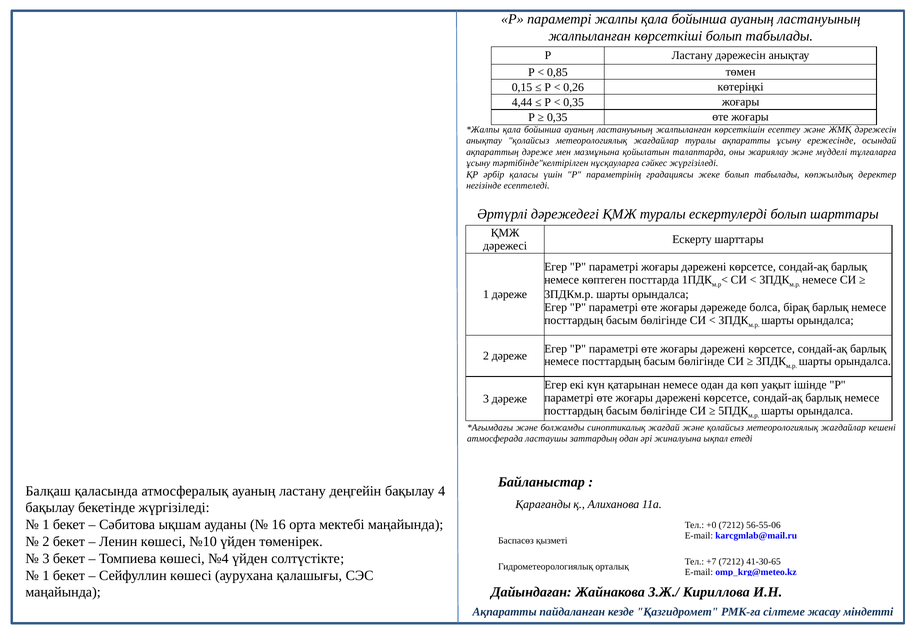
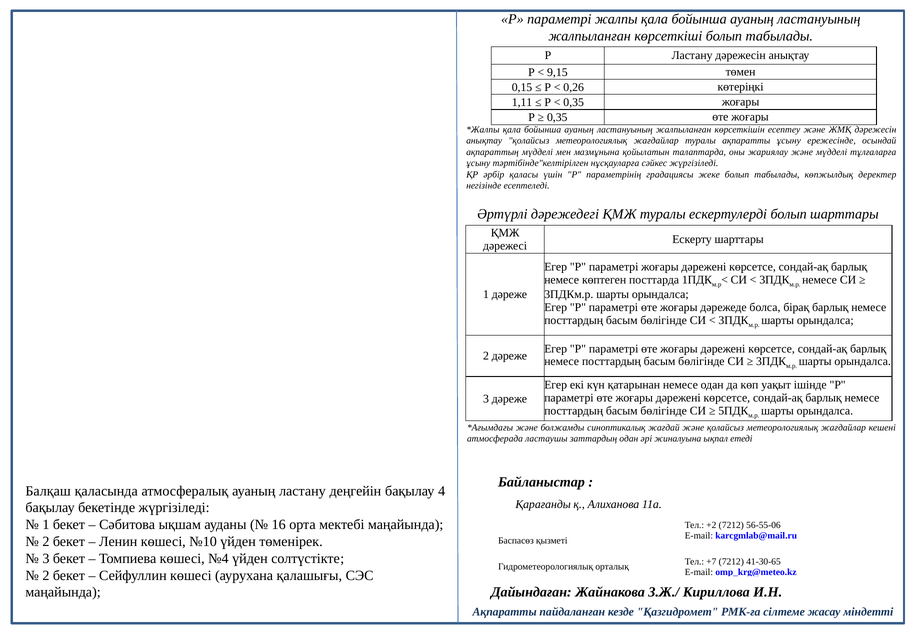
0,85: 0,85 -> 9,15
4,44: 4,44 -> 1,11
ақпараттың дәреже: дәреже -> мүдделі
+0: +0 -> +2
1 at (46, 576): 1 -> 2
